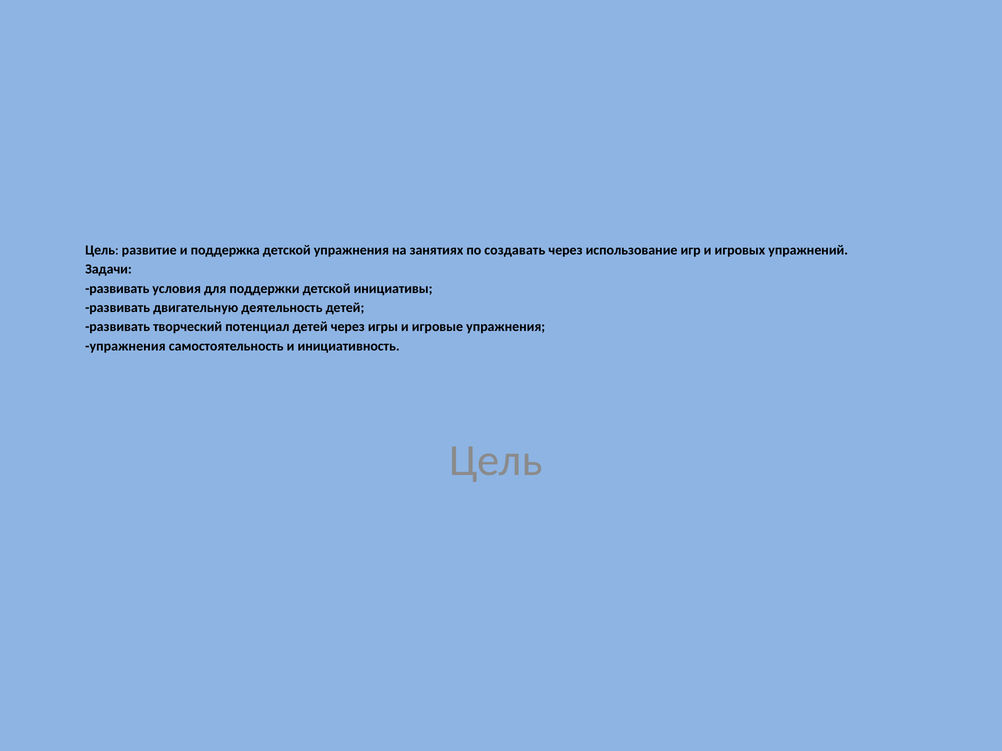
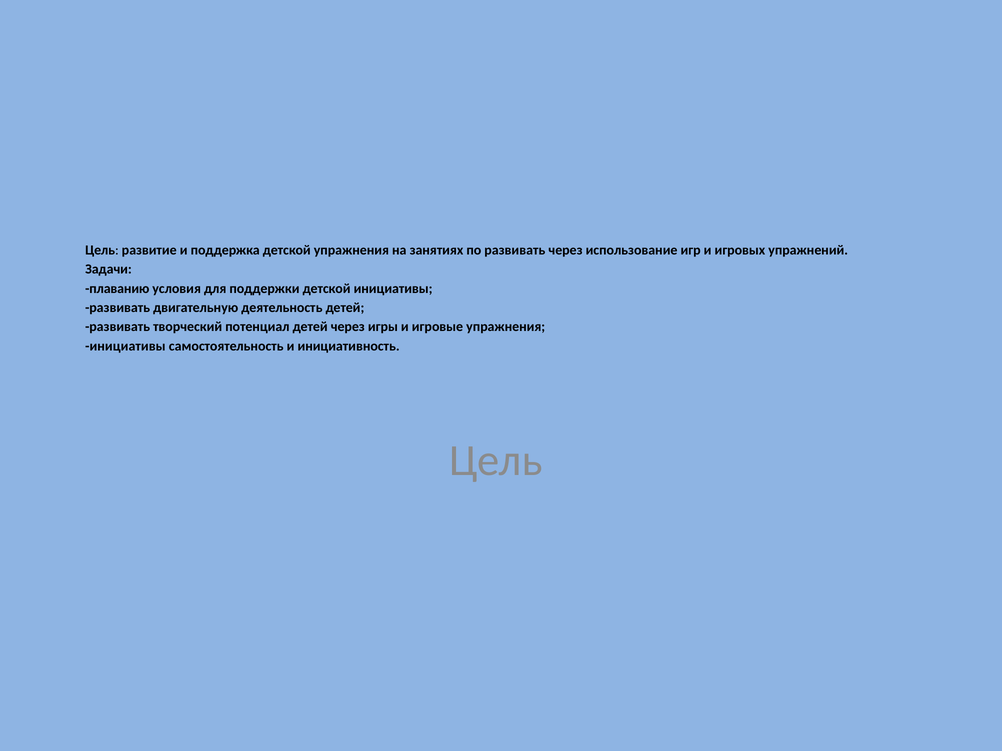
по создавать: создавать -> развивать
развивать at (117, 289): развивать -> плаванию
упражнения at (125, 346): упражнения -> инициативы
